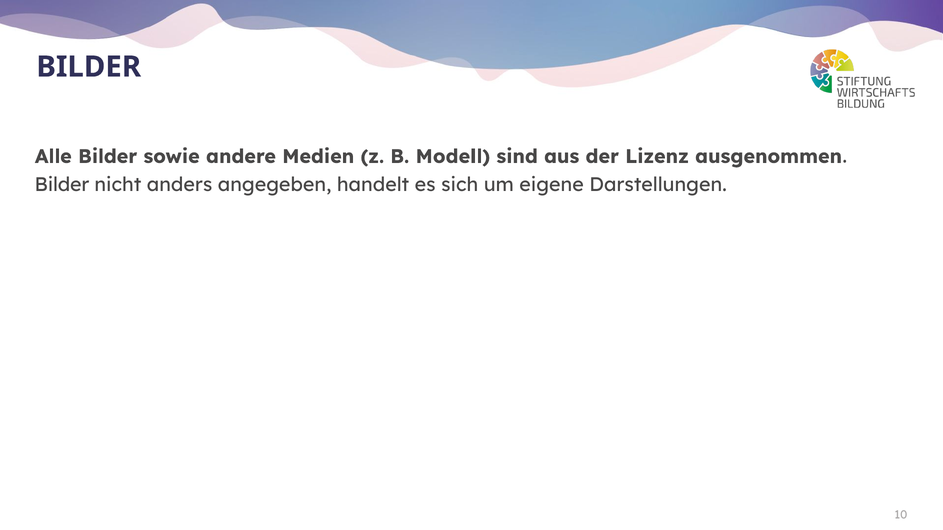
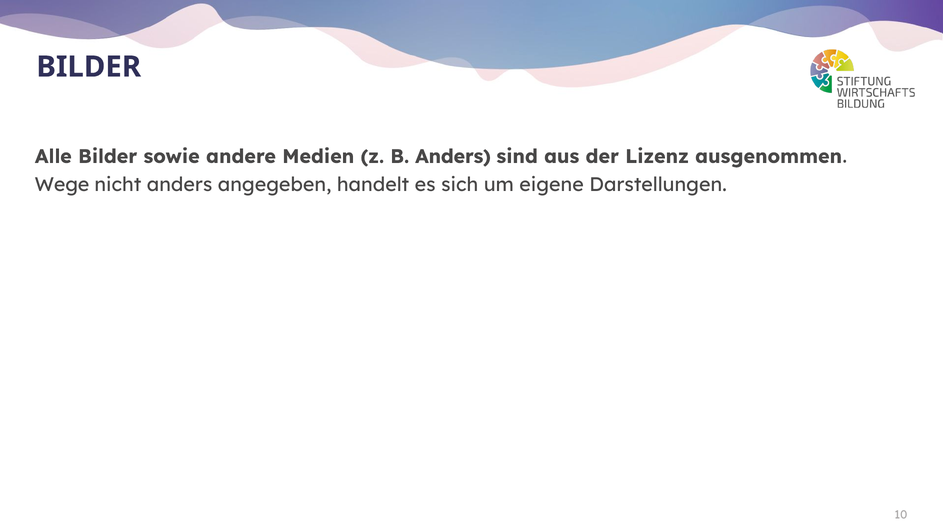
B Modell: Modell -> Anders
Bilder at (62, 185): Bilder -> Wege
